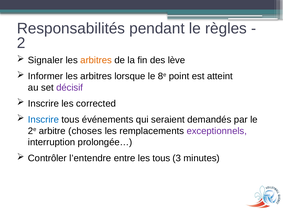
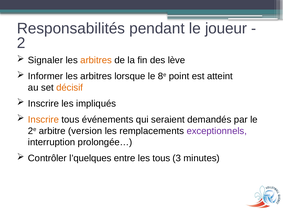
règles: règles -> joueur
décisif colour: purple -> orange
corrected: corrected -> impliqués
Inscrire at (43, 120) colour: blue -> orange
choses: choses -> version
l’entendre: l’entendre -> l’quelques
